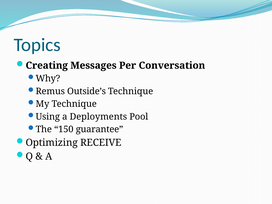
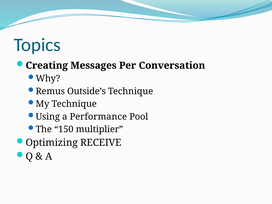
Deployments: Deployments -> Performance
guarantee: guarantee -> multiplier
